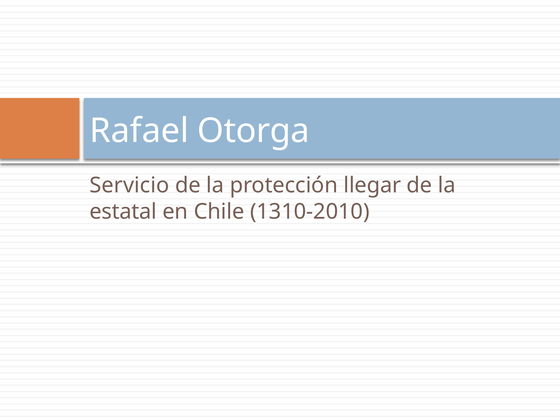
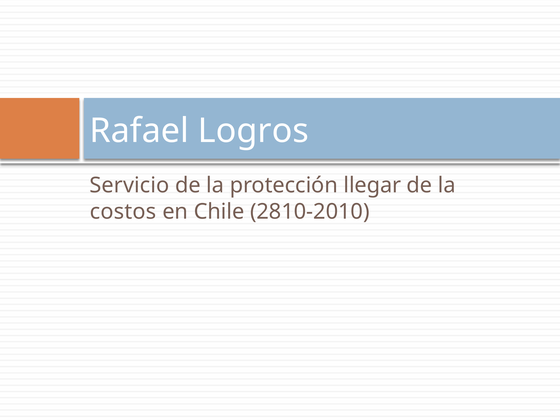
Otorga: Otorga -> Logros
estatal: estatal -> costos
1310-2010: 1310-2010 -> 2810-2010
